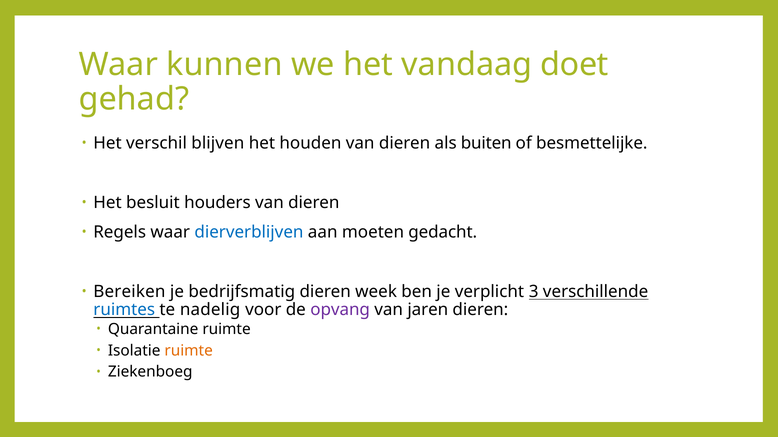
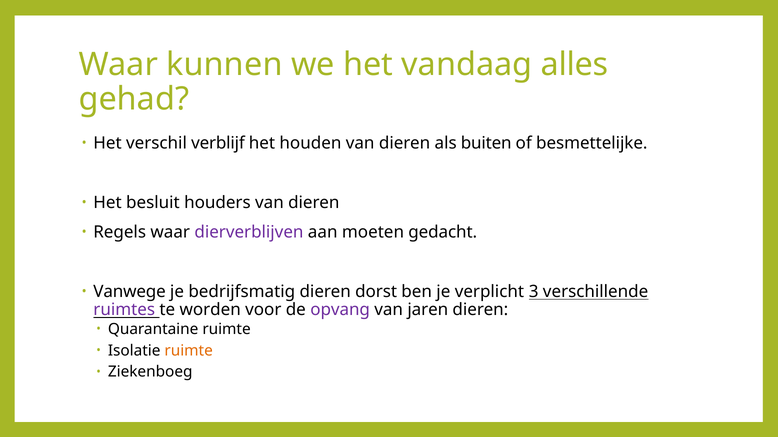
doet: doet -> alles
blijven: blijven -> verblijf
dierverblijven colour: blue -> purple
Bereiken: Bereiken -> Vanwege
week: week -> dorst
ruimtes colour: blue -> purple
nadelig: nadelig -> worden
